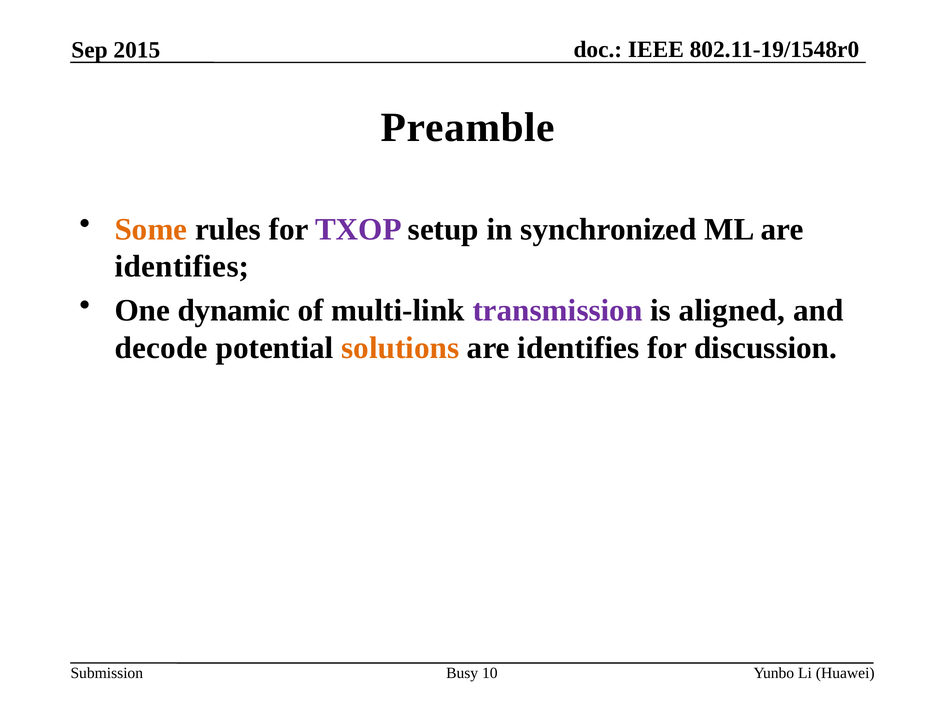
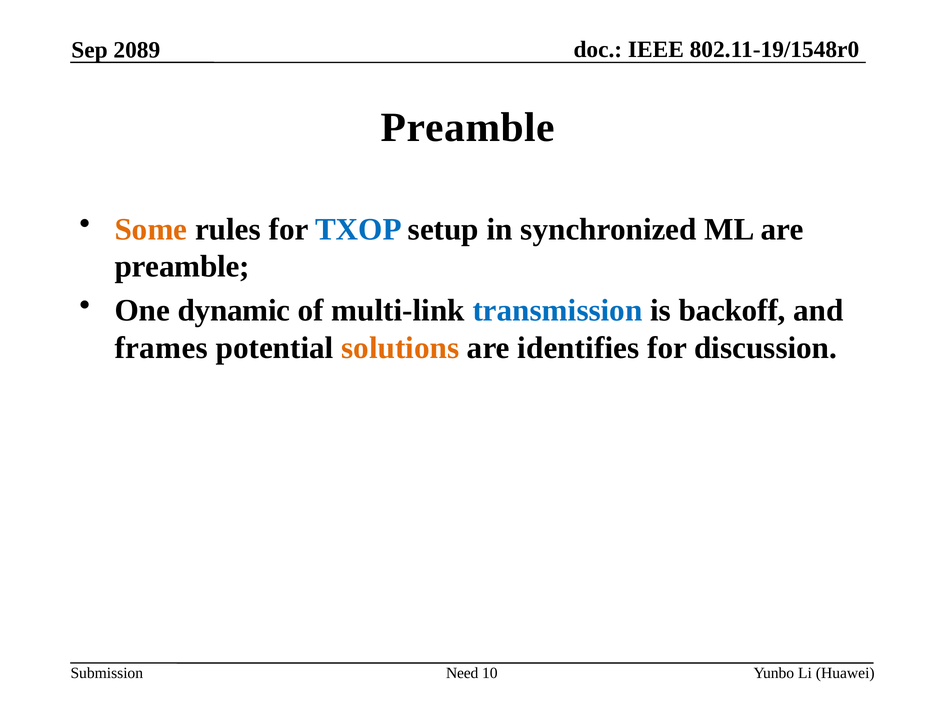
2015: 2015 -> 2089
TXOP colour: purple -> blue
identifies at (182, 267): identifies -> preamble
transmission colour: purple -> blue
aligned: aligned -> backoff
decode: decode -> frames
Busy: Busy -> Need
